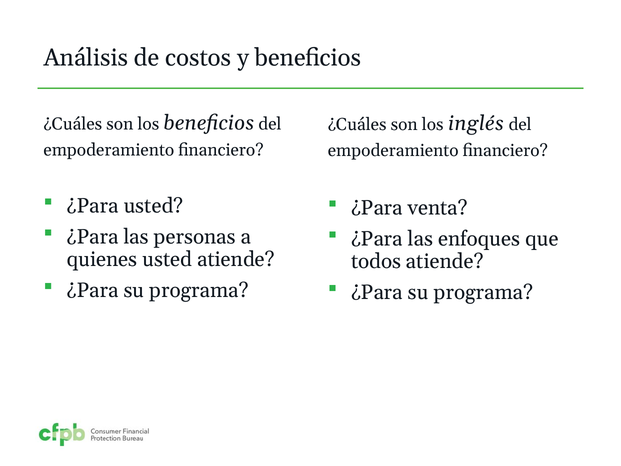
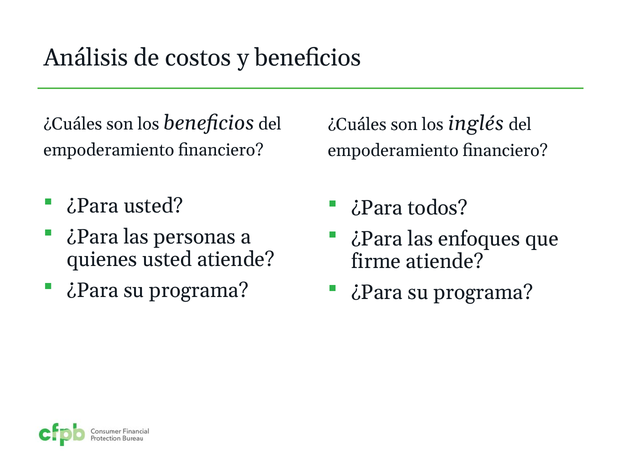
venta: venta -> todos
todos: todos -> firme
